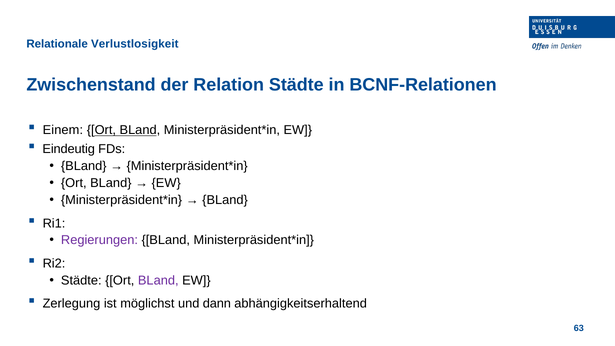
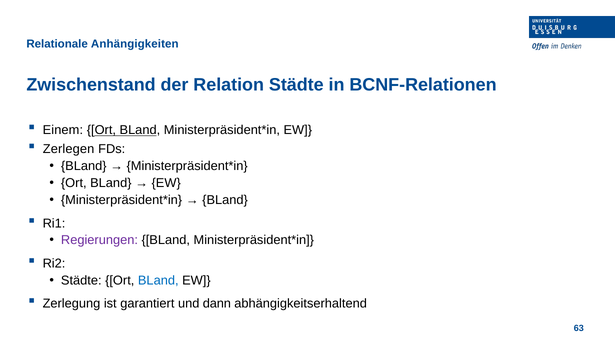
Verlustlosigkeit: Verlustlosigkeit -> Anhängigkeiten
Eindeutig: Eindeutig -> Zerlegen
BLand at (158, 280) colour: purple -> blue
möglichst: möglichst -> garantiert
